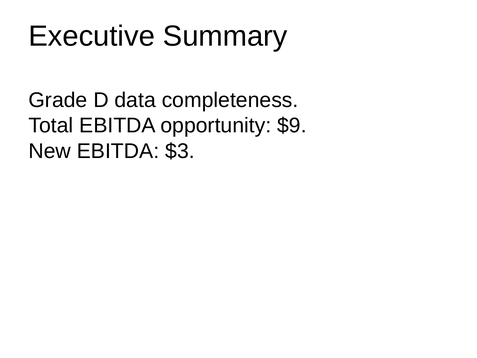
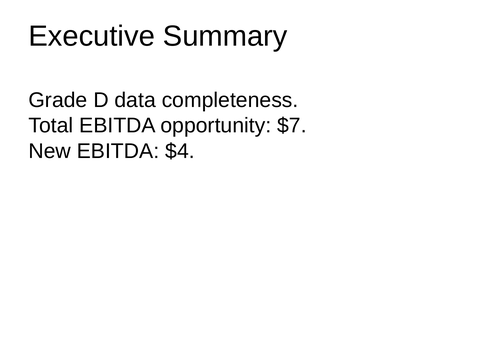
$9: $9 -> $7
$3: $3 -> $4
